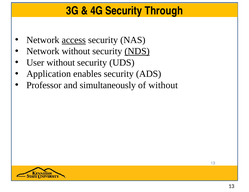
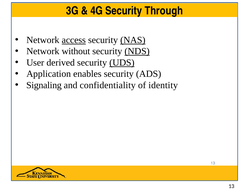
NAS underline: none -> present
User without: without -> derived
UDS underline: none -> present
Professor: Professor -> Signaling
simultaneously: simultaneously -> confidentiality
of without: without -> identity
